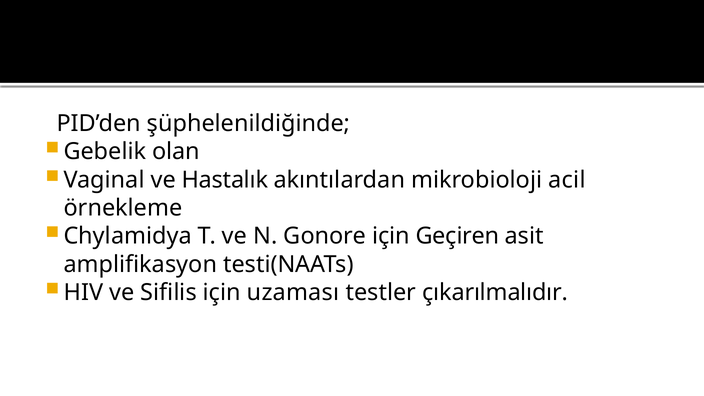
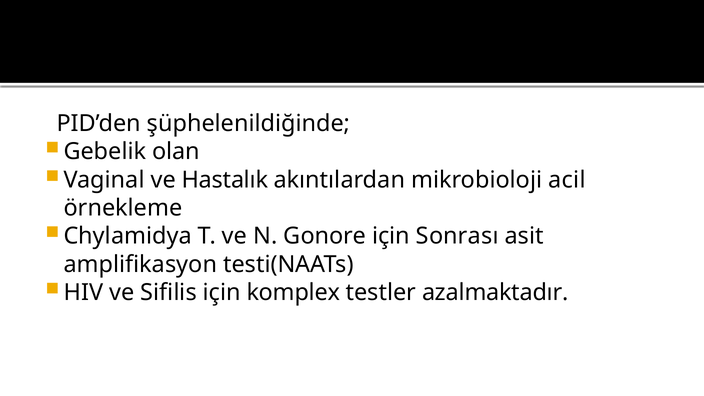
Geçiren: Geçiren -> Sonrası
uzaması: uzaması -> komplex
çıkarılmalıdır: çıkarılmalıdır -> azalmaktadır
